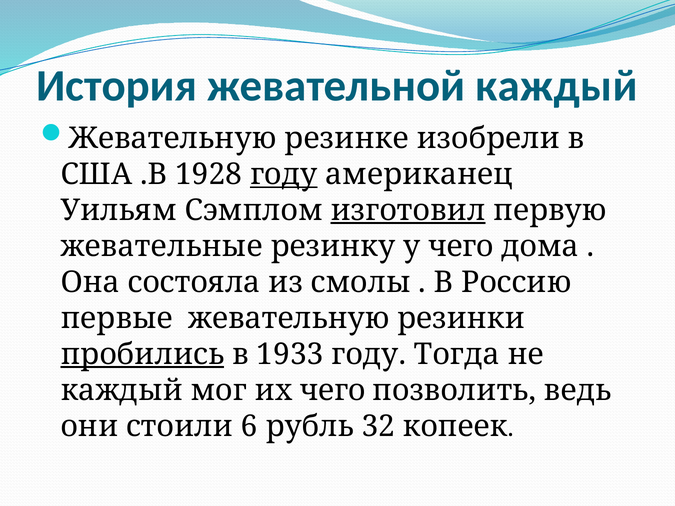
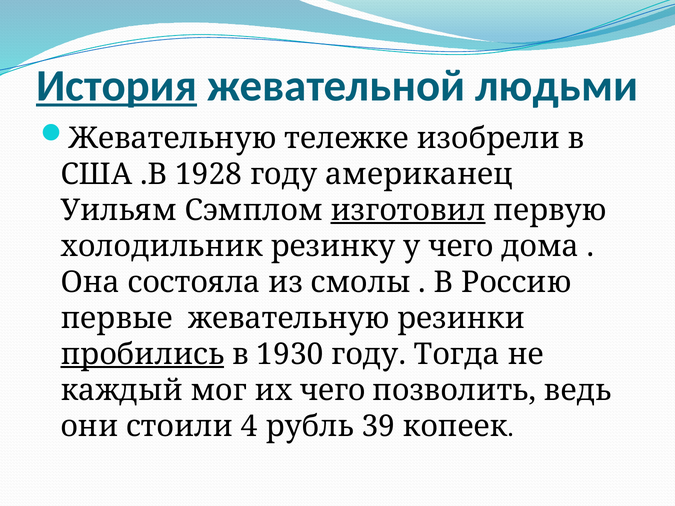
История underline: none -> present
жевательной каждый: каждый -> людьми
резинке: резинке -> тележке
году at (284, 174) underline: present -> none
жевательные: жевательные -> холодильник
1933: 1933 -> 1930
6: 6 -> 4
32: 32 -> 39
